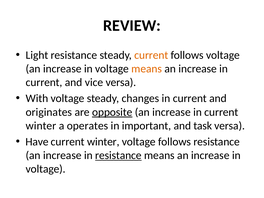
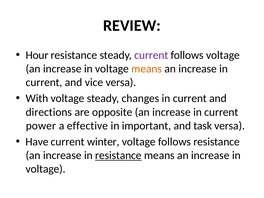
Light: Light -> Hour
current at (151, 55) colour: orange -> purple
originates: originates -> directions
opposite underline: present -> none
winter at (41, 126): winter -> power
operates: operates -> effective
